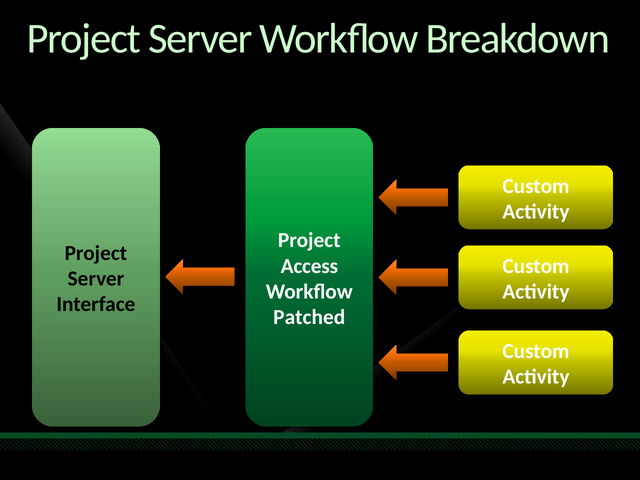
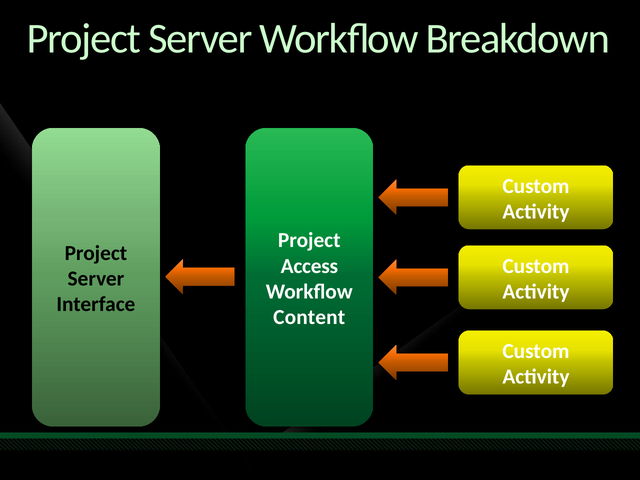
Patched: Patched -> Content
